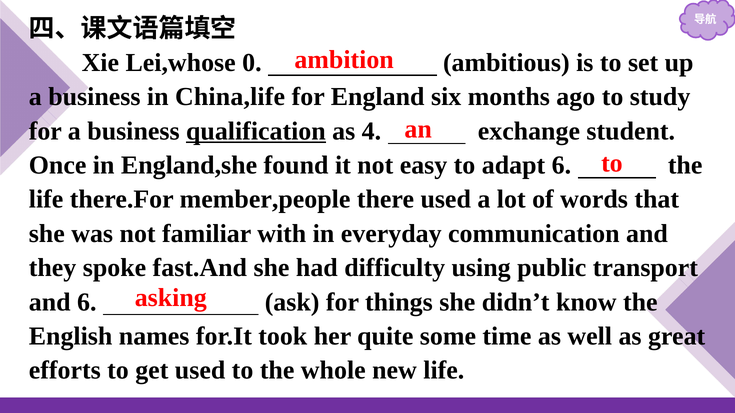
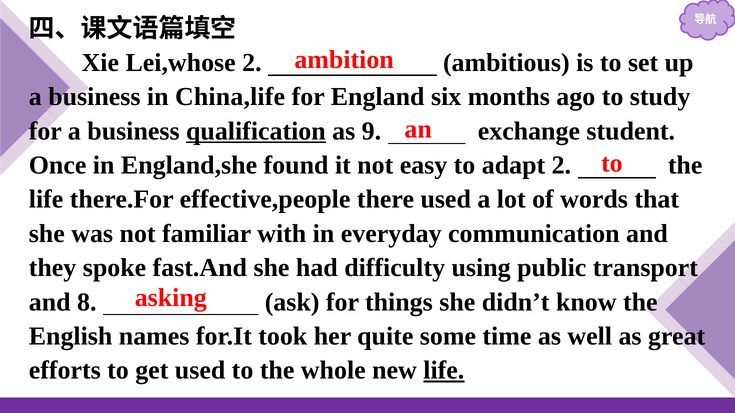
Lei,whose 0: 0 -> 2
4: 4 -> 9
adapt 6: 6 -> 2
member,people: member,people -> effective,people
and 6: 6 -> 8
life at (444, 371) underline: none -> present
